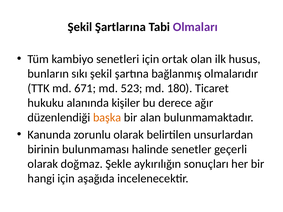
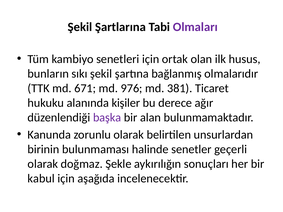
523: 523 -> 976
180: 180 -> 381
başka colour: orange -> purple
hangi: hangi -> kabul
